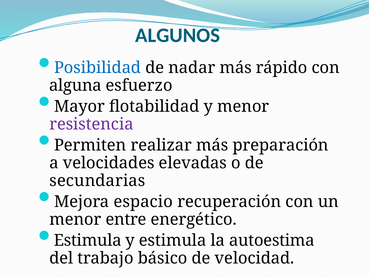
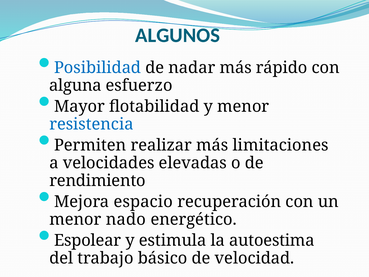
resistencia colour: purple -> blue
preparación: preparación -> limitaciones
secundarias: secundarias -> rendimiento
entre: entre -> nado
Estimula at (88, 240): Estimula -> Espolear
